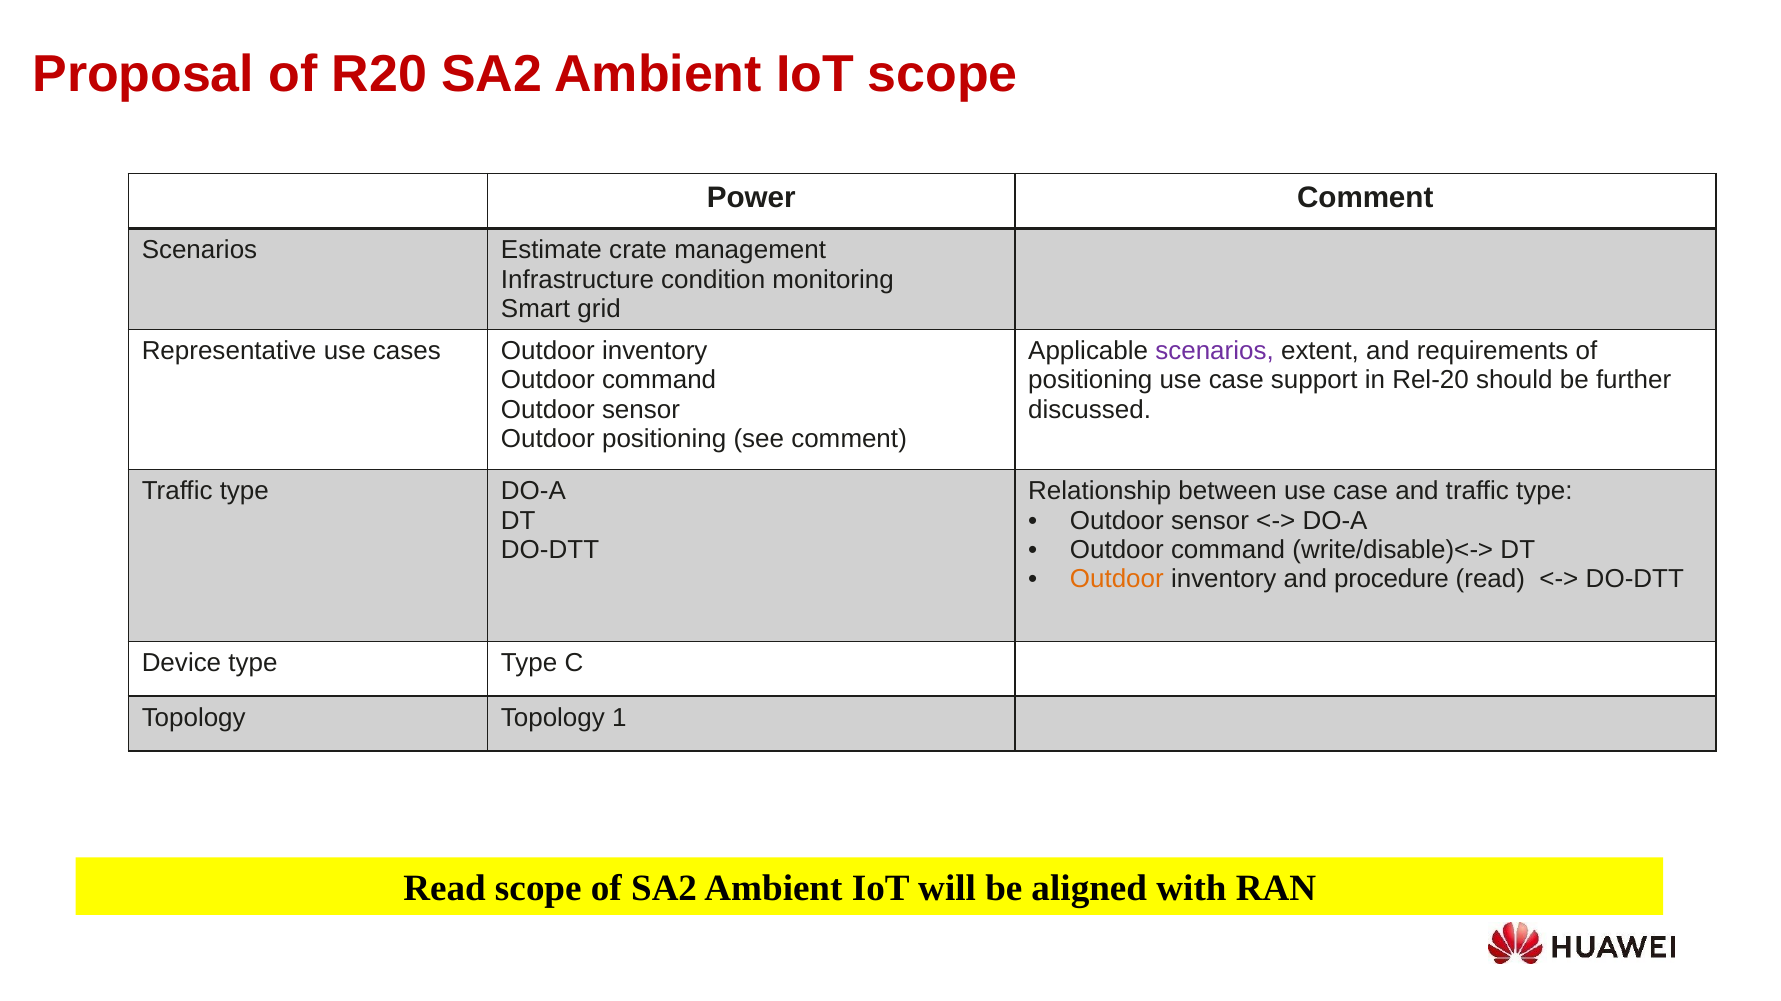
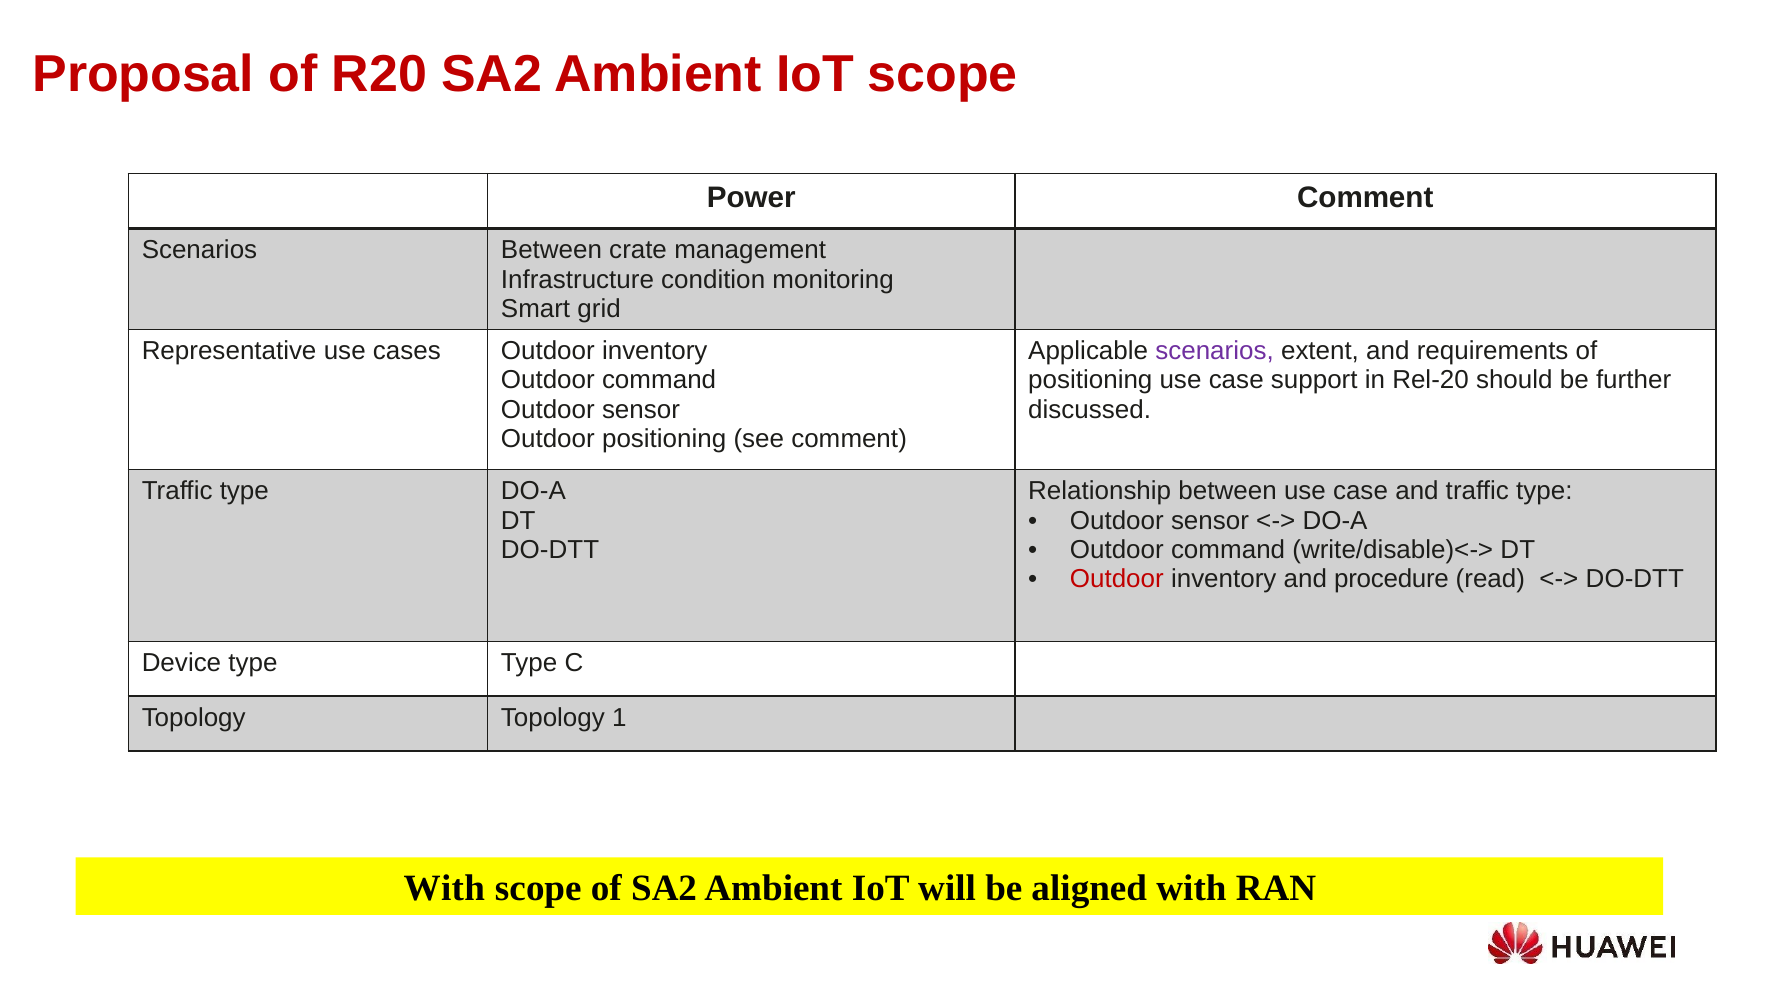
Scenarios Estimate: Estimate -> Between
Outdoor at (1117, 579) colour: orange -> red
Read at (444, 889): Read -> With
